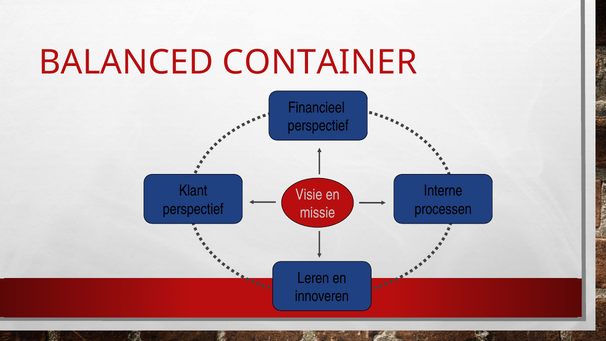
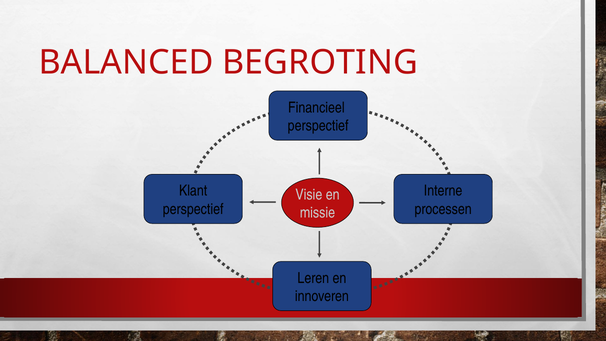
CONTAINER: CONTAINER -> BEGROTING
